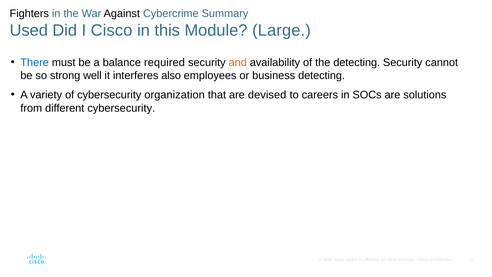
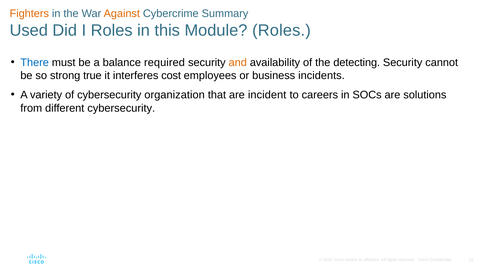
Fighters colour: black -> orange
Against colour: black -> orange
I Cisco: Cisco -> Roles
Module Large: Large -> Roles
well: well -> true
also: also -> cost
business detecting: detecting -> incidents
devised: devised -> incident
